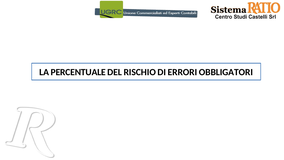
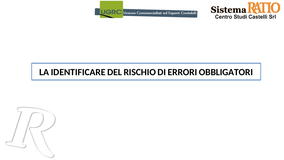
PERCENTUALE: PERCENTUALE -> IDENTIFICARE
